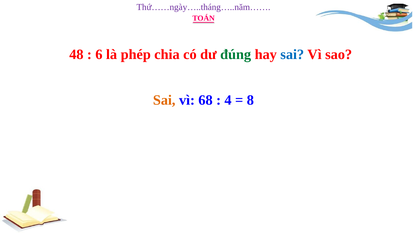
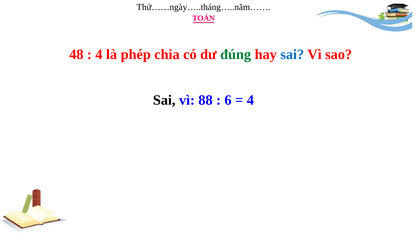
Thứ……ngày…..tháng…..năm…… colour: purple -> black
6 at (99, 55): 6 -> 4
Sai at (164, 100) colour: orange -> black
68: 68 -> 88
4: 4 -> 6
8 at (250, 100): 8 -> 4
